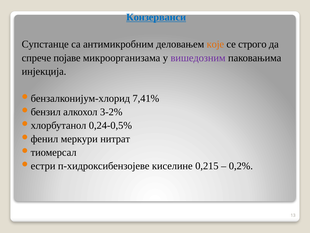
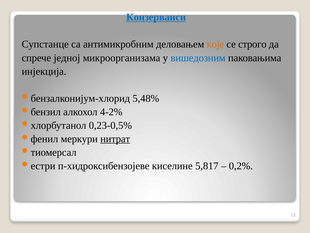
појаве: појаве -> једној
вишедозним colour: purple -> blue
7,41%: 7,41% -> 5,48%
3-2%: 3-2% -> 4-2%
0,24-0,5%: 0,24-0,5% -> 0,23-0,5%
нитрат underline: none -> present
0,215: 0,215 -> 5,817
